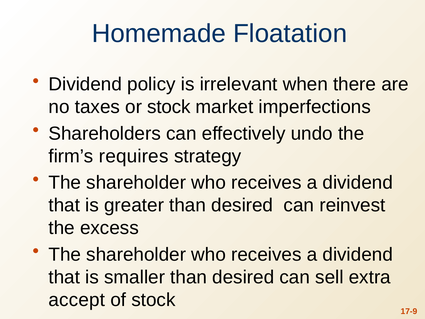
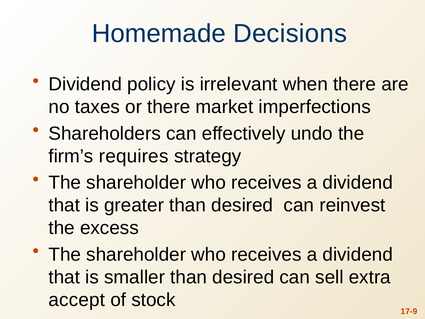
Floatation: Floatation -> Decisions
or stock: stock -> there
